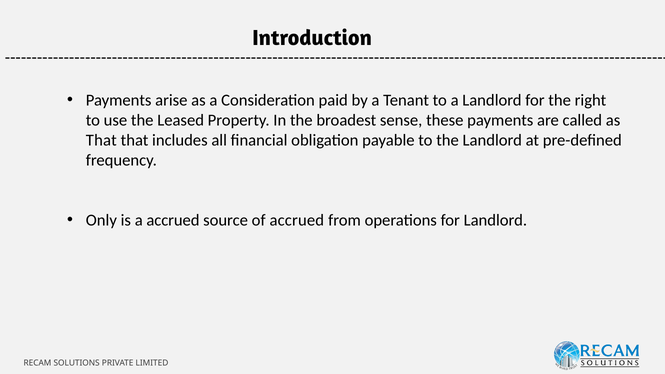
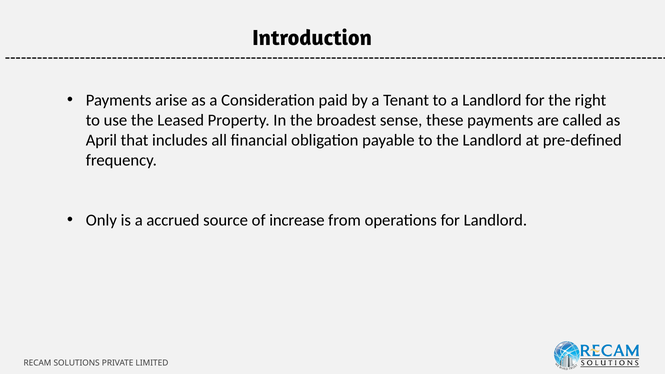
That at (101, 140): That -> April
of accrued: accrued -> increase
